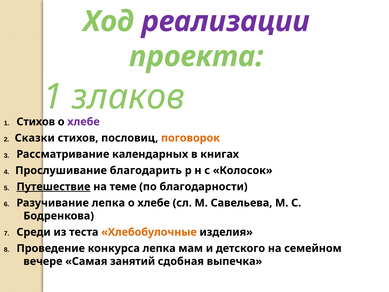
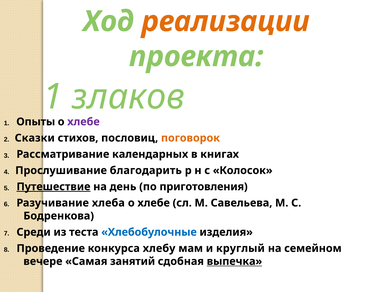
реализации colour: purple -> orange
1 Стихов: Стихов -> Опыты
теме: теме -> день
благодарности: благодарности -> приготовления
Разучивание лепка: лепка -> хлеба
Хлебобулочные colour: orange -> blue
конкурса лепка: лепка -> хлебу
детского: детского -> круглый
выпечка underline: none -> present
